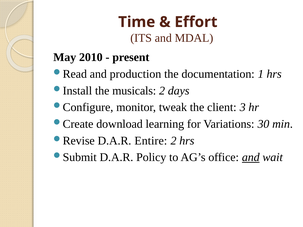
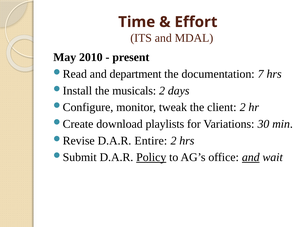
production: production -> department
1: 1 -> 7
client 3: 3 -> 2
learning: learning -> playlists
Policy underline: none -> present
